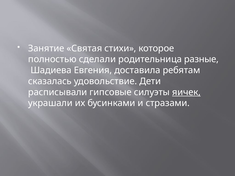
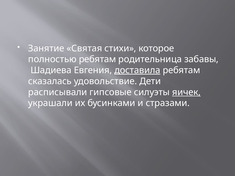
полностью сделали: сделали -> ребятам
разные: разные -> забавы
доставила underline: none -> present
